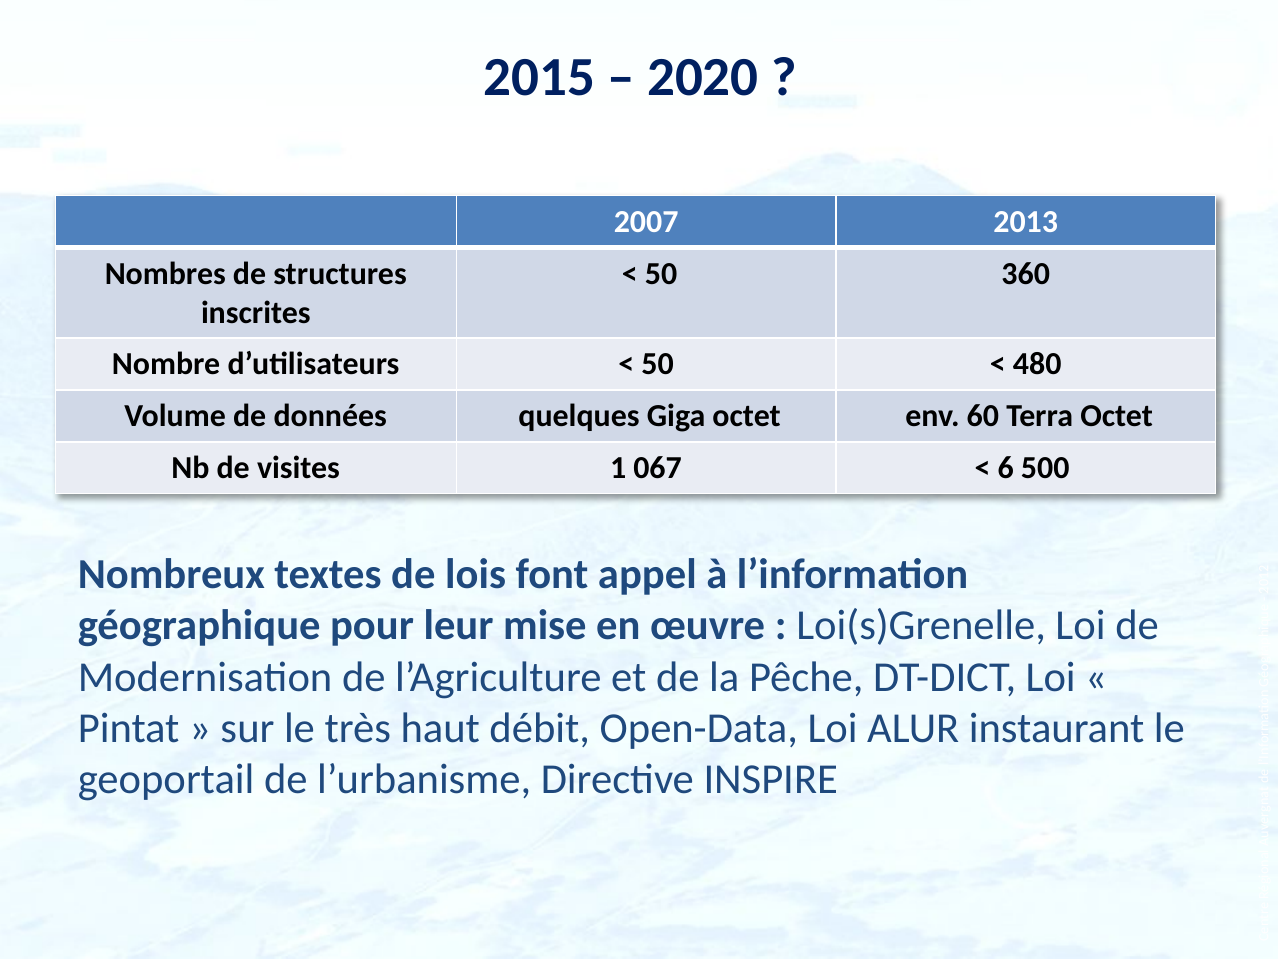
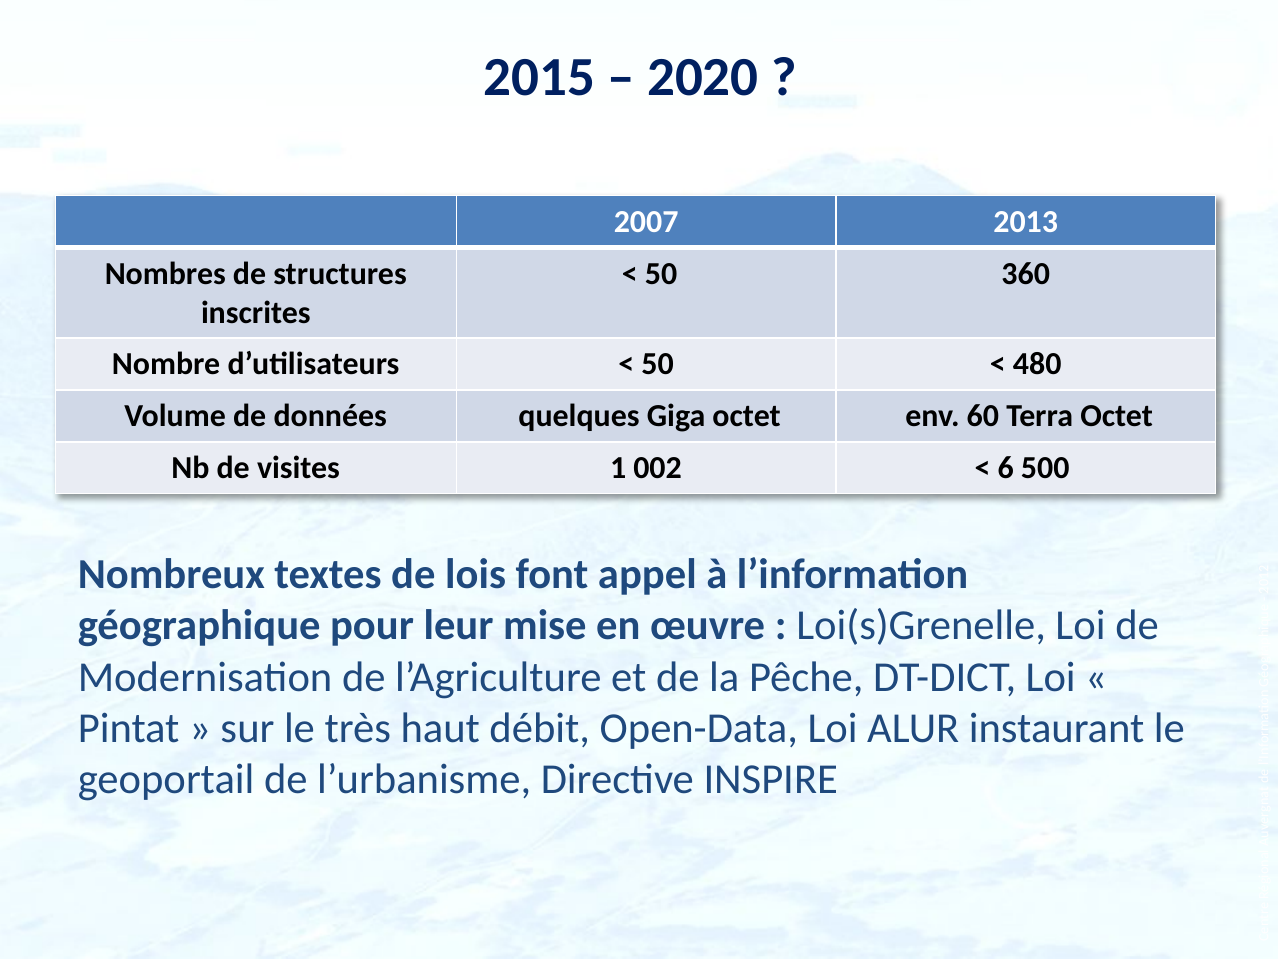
067: 067 -> 002
